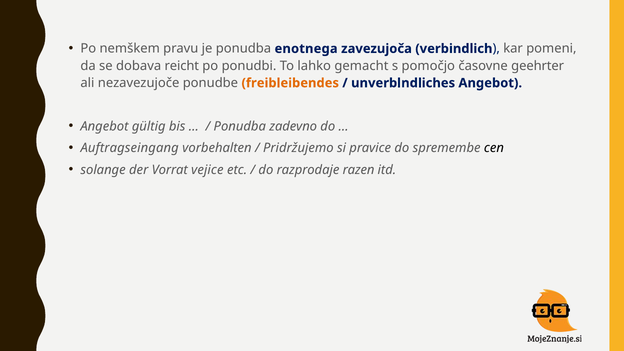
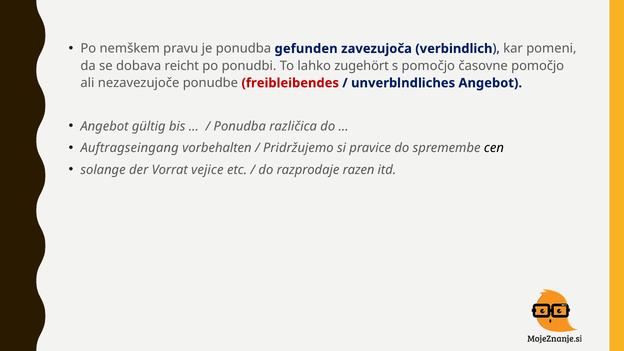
enotnega: enotnega -> gefunden
gemacht: gemacht -> zugehört
časovne geehrter: geehrter -> pomočjo
freibleibendes colour: orange -> red
zadevno: zadevno -> različica
